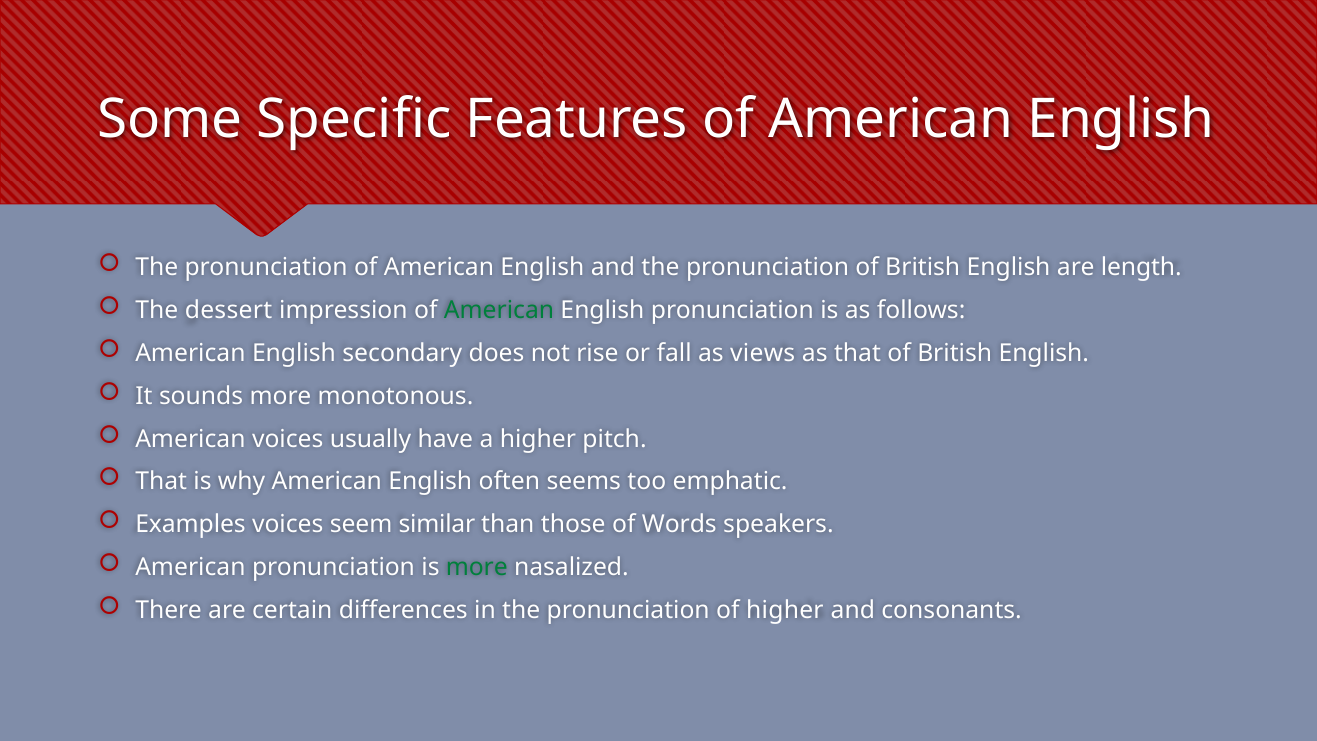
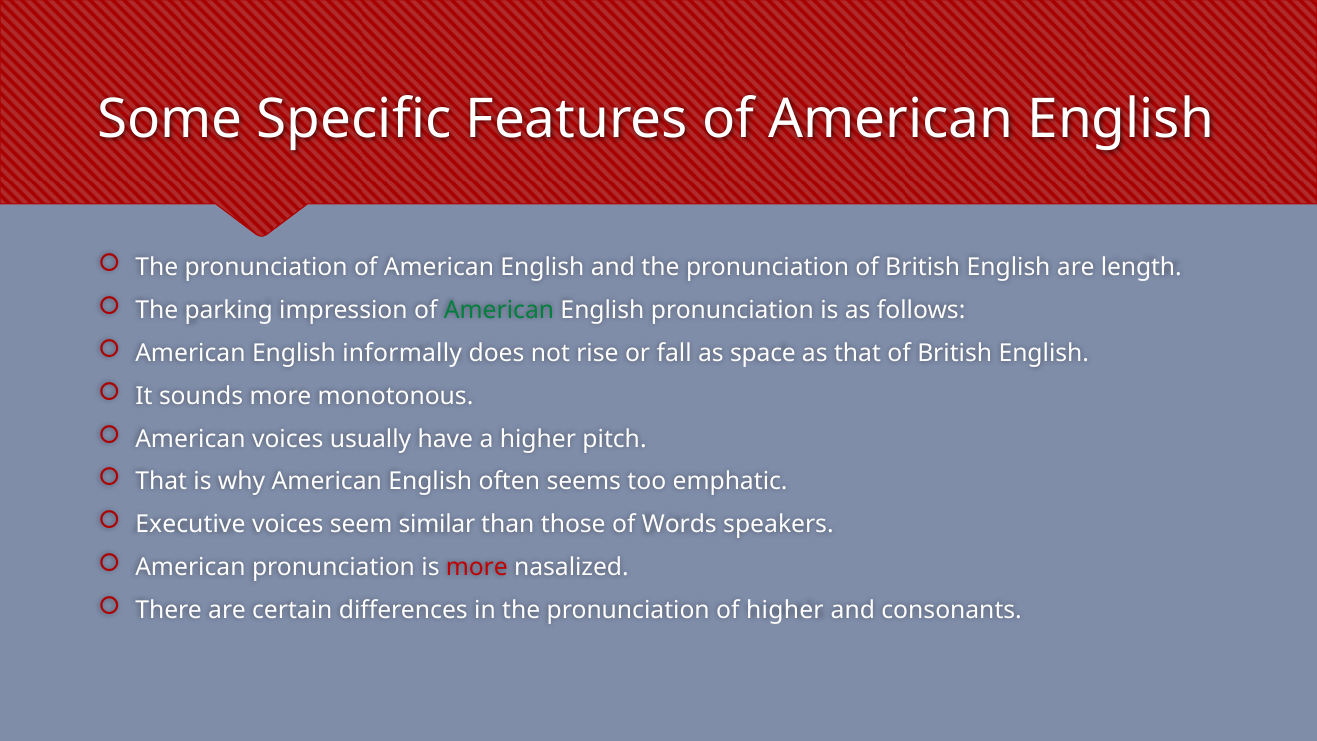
dessert: dessert -> parking
secondary: secondary -> informally
views: views -> space
Examples: Examples -> Executive
more at (477, 567) colour: green -> red
